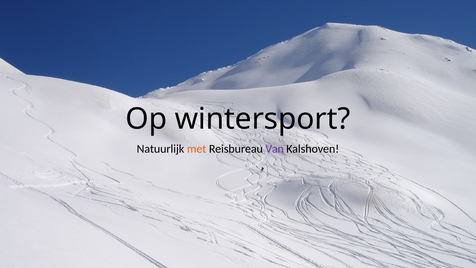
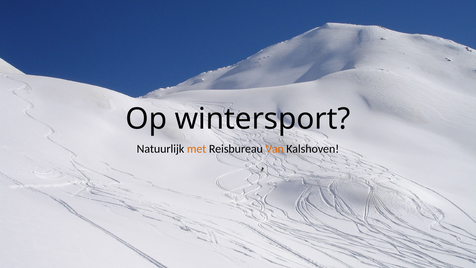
Van colour: purple -> orange
